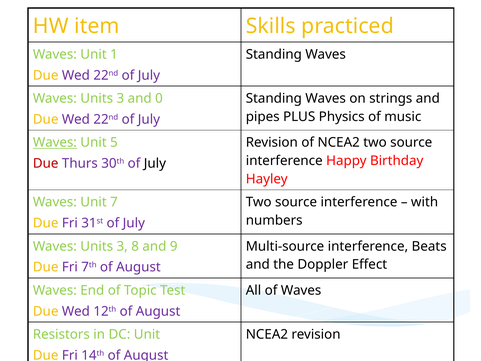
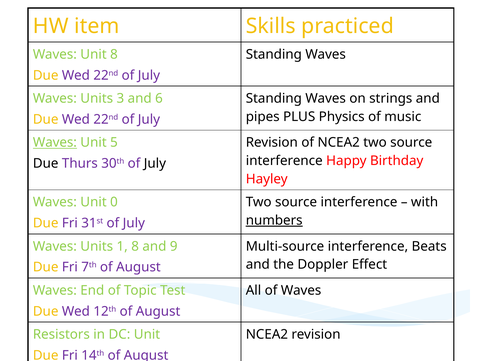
Unit 1: 1 -> 8
0: 0 -> 6
Due at (46, 163) colour: red -> black
7: 7 -> 0
numbers underline: none -> present
3 at (122, 246): 3 -> 1
